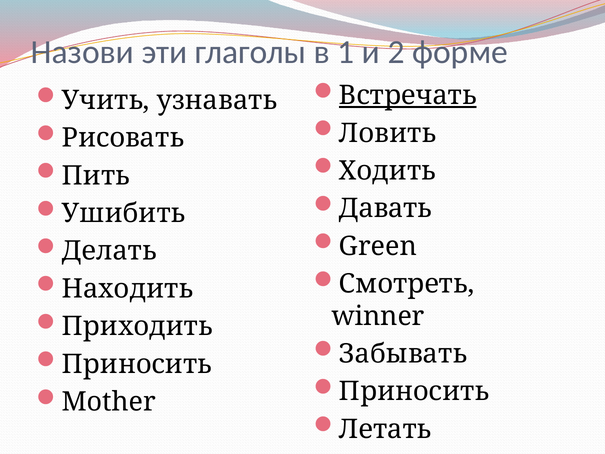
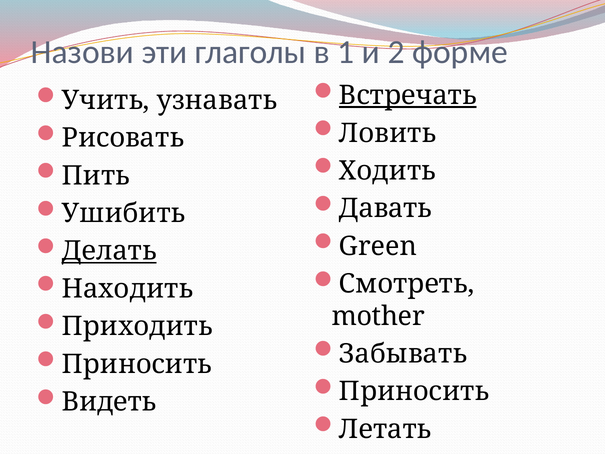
Делать underline: none -> present
winner: winner -> mother
Mother: Mother -> Видеть
